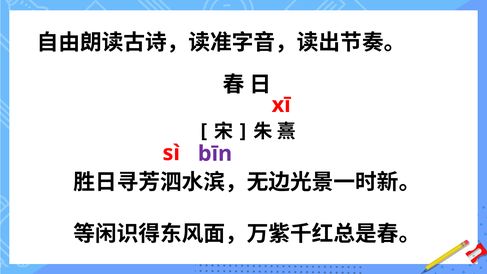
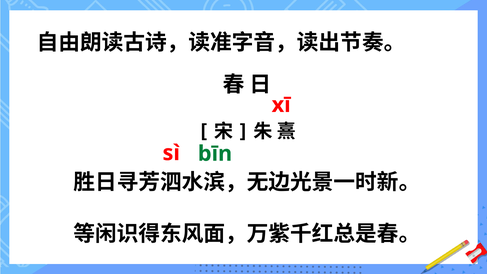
bīn colour: purple -> green
